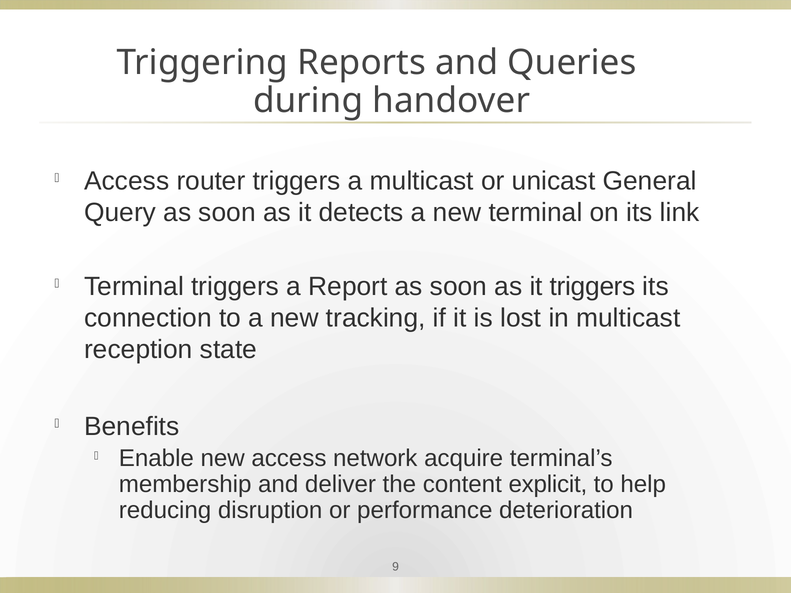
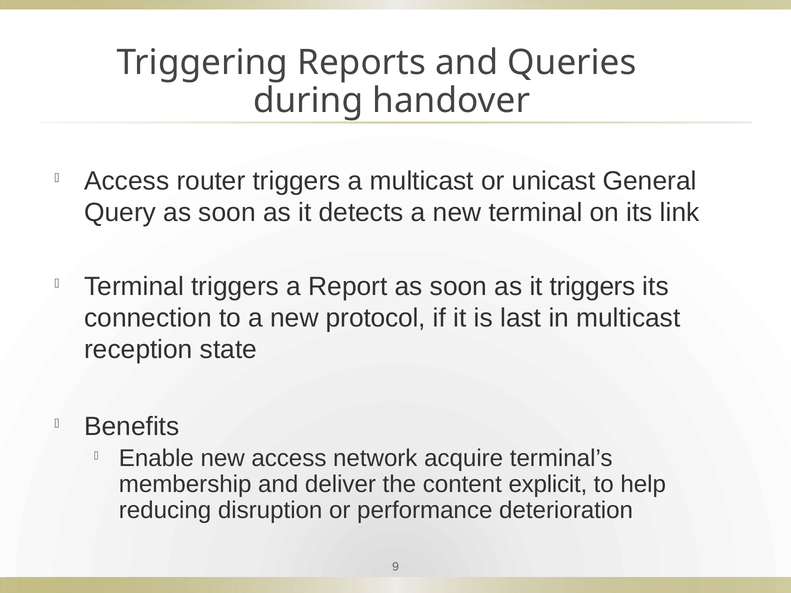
tracking: tracking -> protocol
lost: lost -> last
